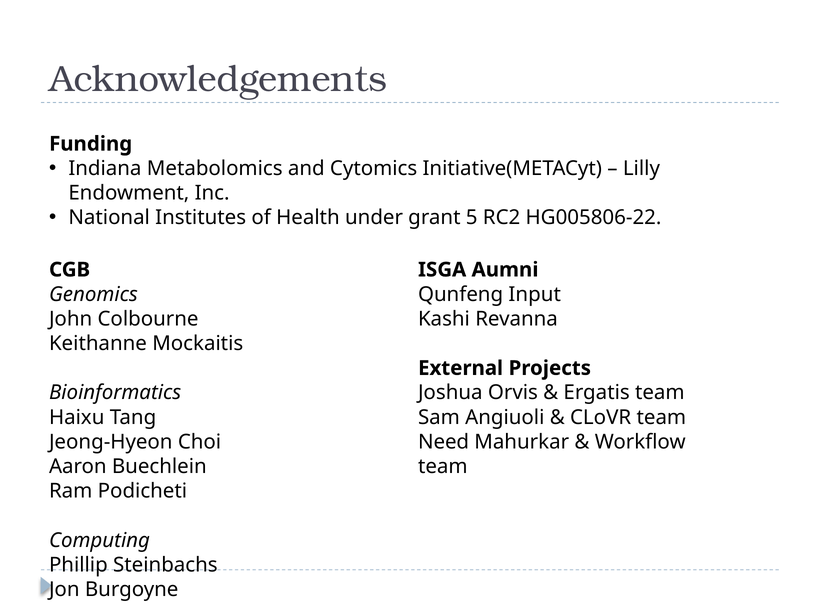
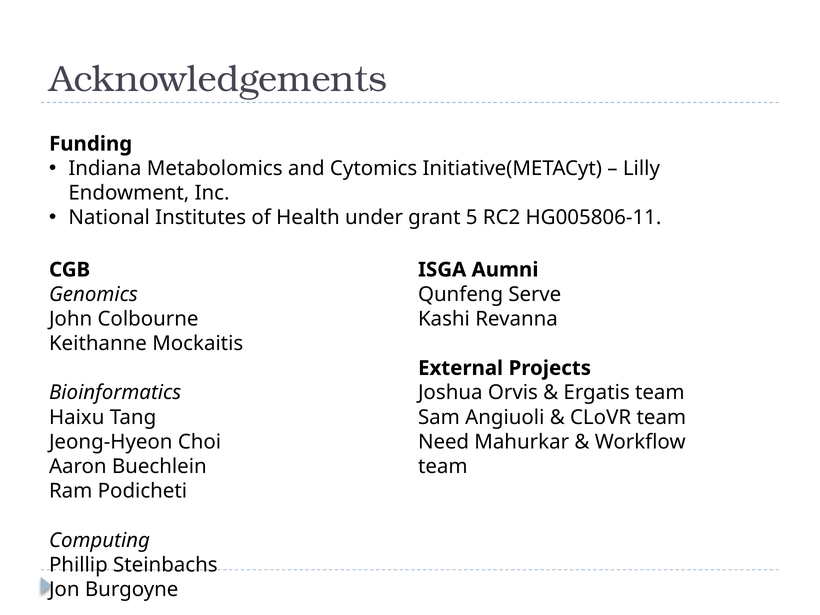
HG005806-22: HG005806-22 -> HG005806-11
Input: Input -> Serve
